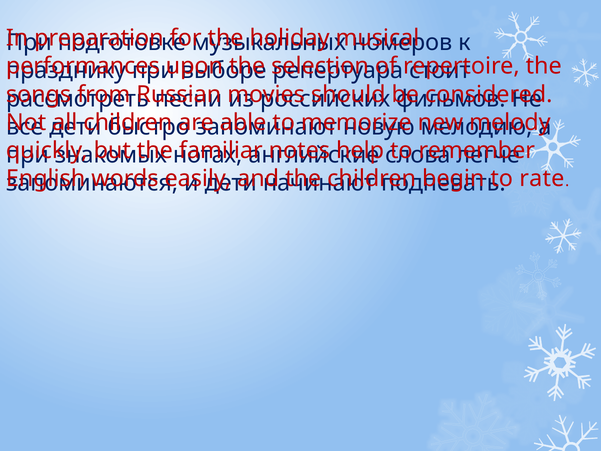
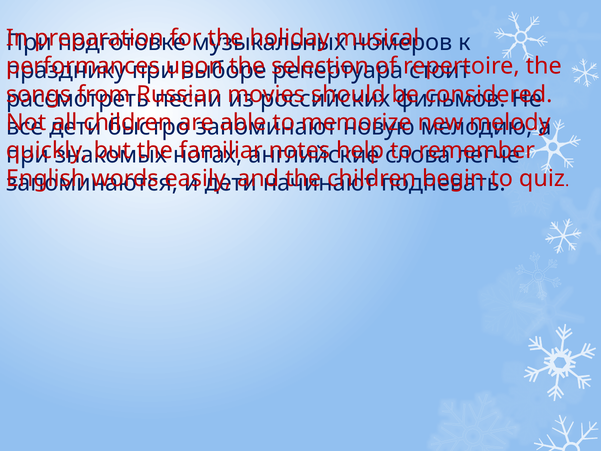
rate: rate -> quiz
